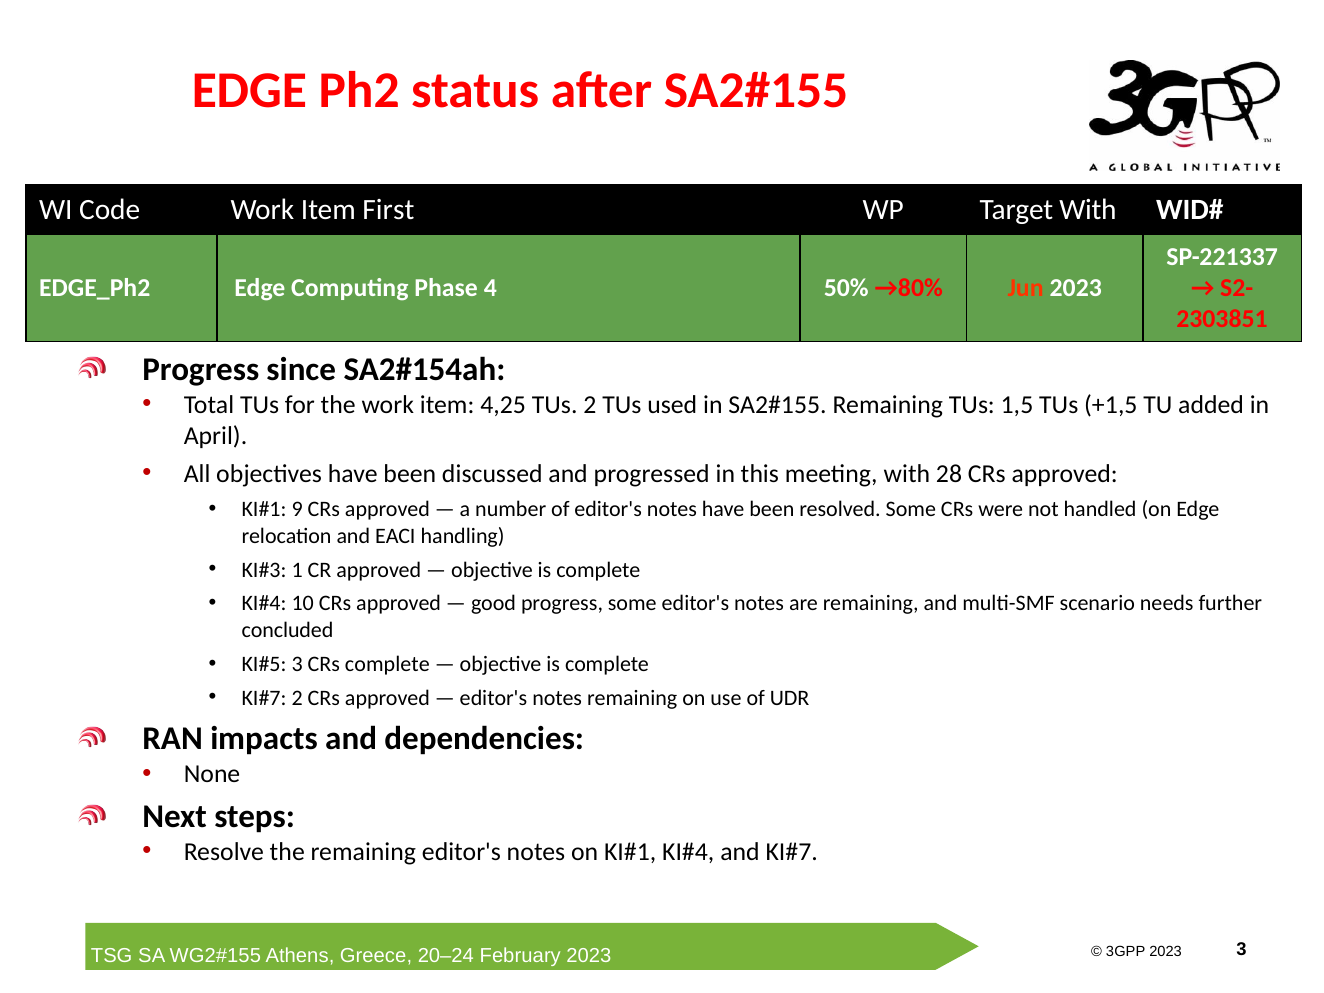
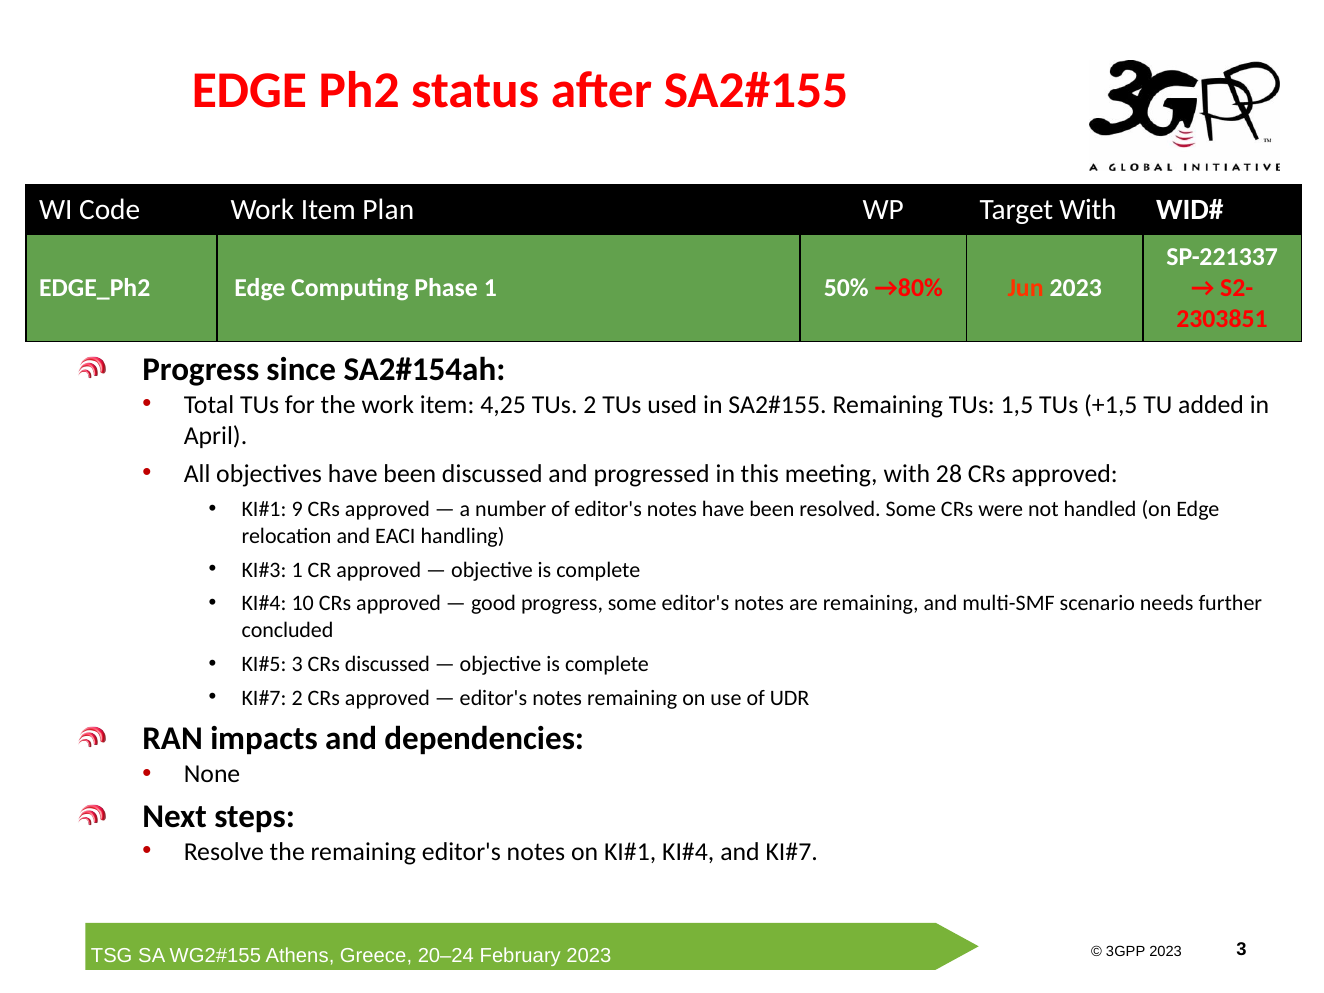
First: First -> Plan
Phase 4: 4 -> 1
CRs complete: complete -> discussed
